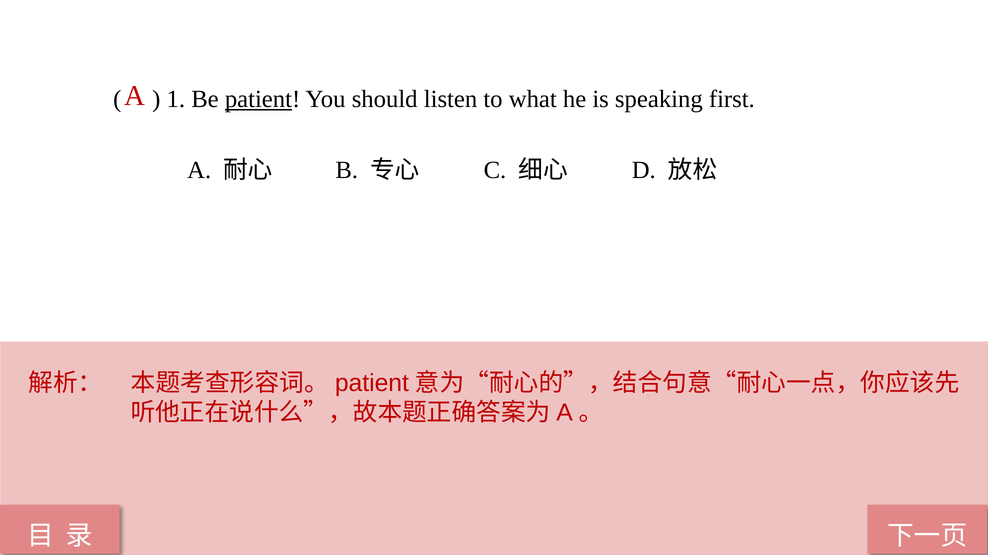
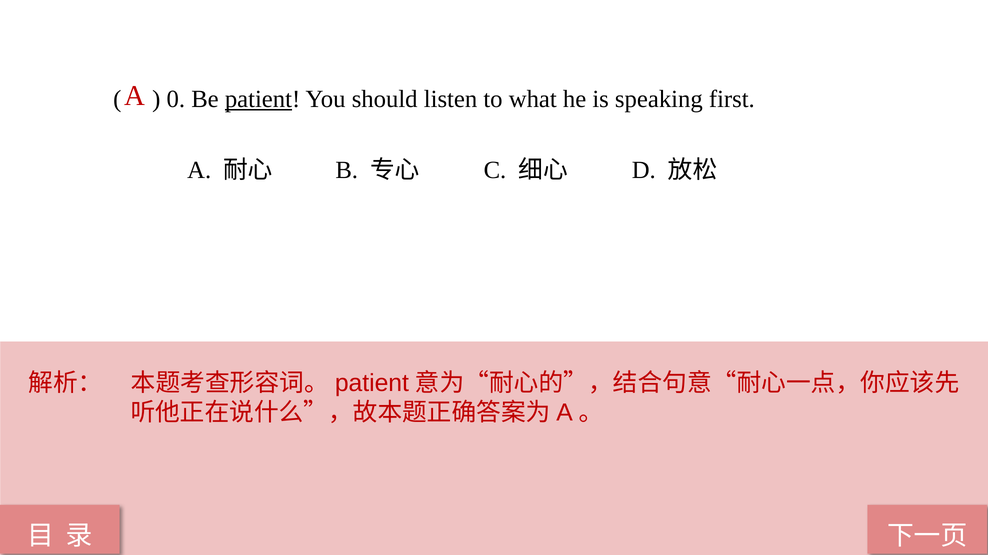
1: 1 -> 0
